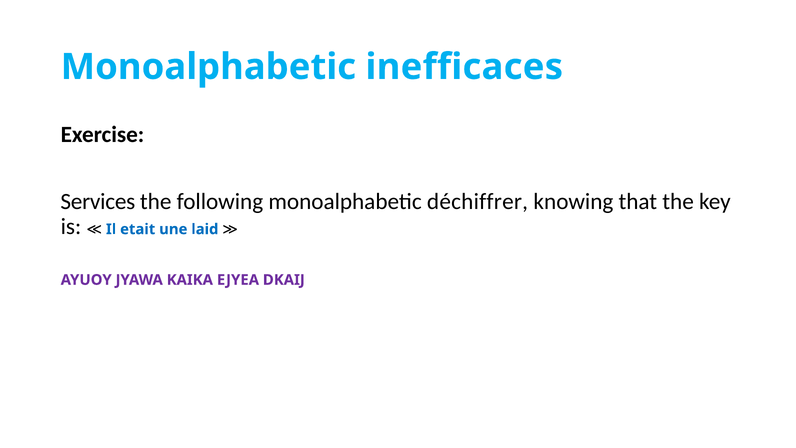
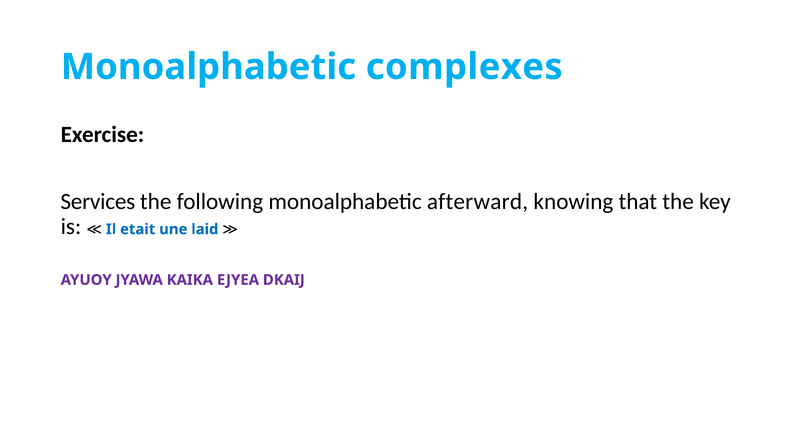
inefficaces: inefficaces -> complexes
déchiffrer: déchiffrer -> afterward
